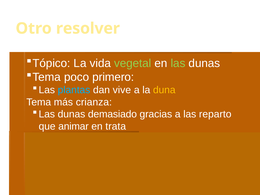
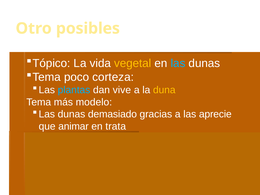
resolver: resolver -> posibles
vegetal colour: light green -> yellow
las at (178, 63) colour: light green -> light blue
primero: primero -> corteza
crianza: crianza -> modelo
reparto: reparto -> aprecie
